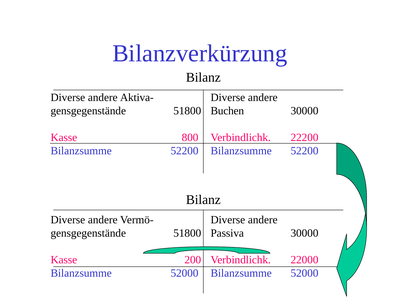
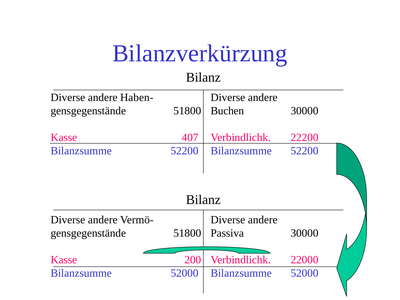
Aktiva-: Aktiva- -> Haben-
800: 800 -> 407
